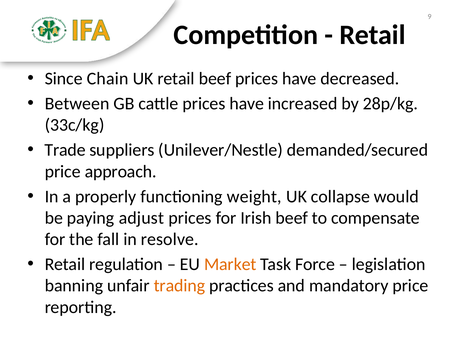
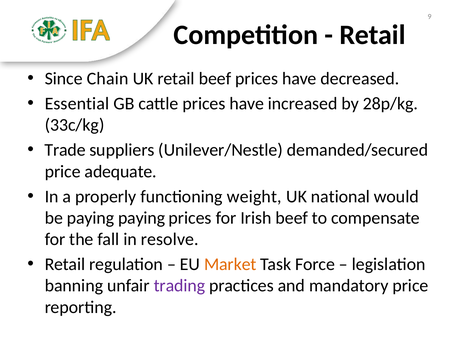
Between: Between -> Essential
approach: approach -> adequate
collapse: collapse -> national
paying adjust: adjust -> paying
trading colour: orange -> purple
